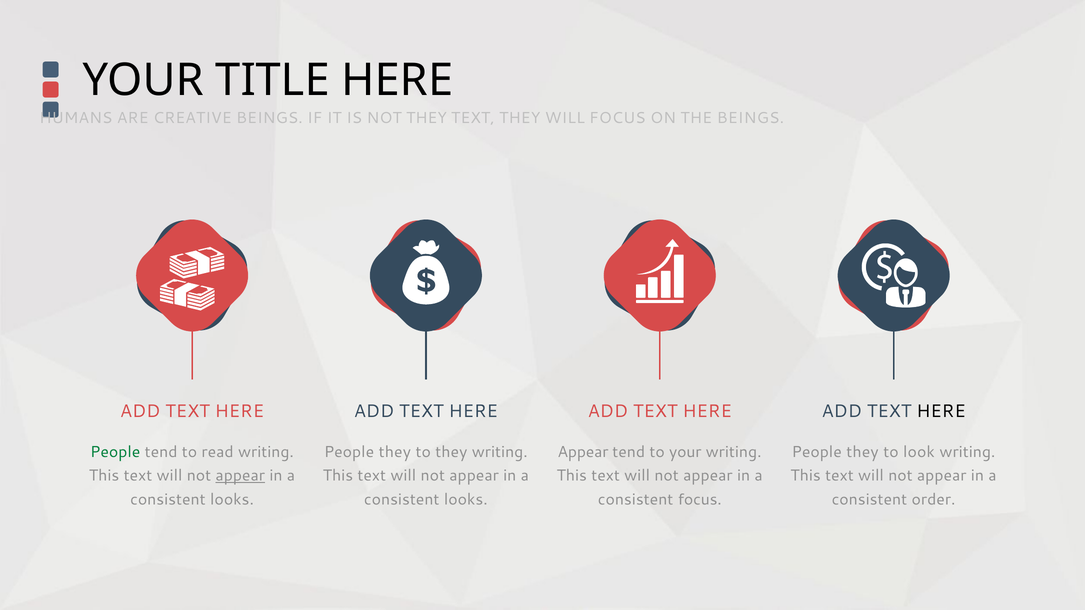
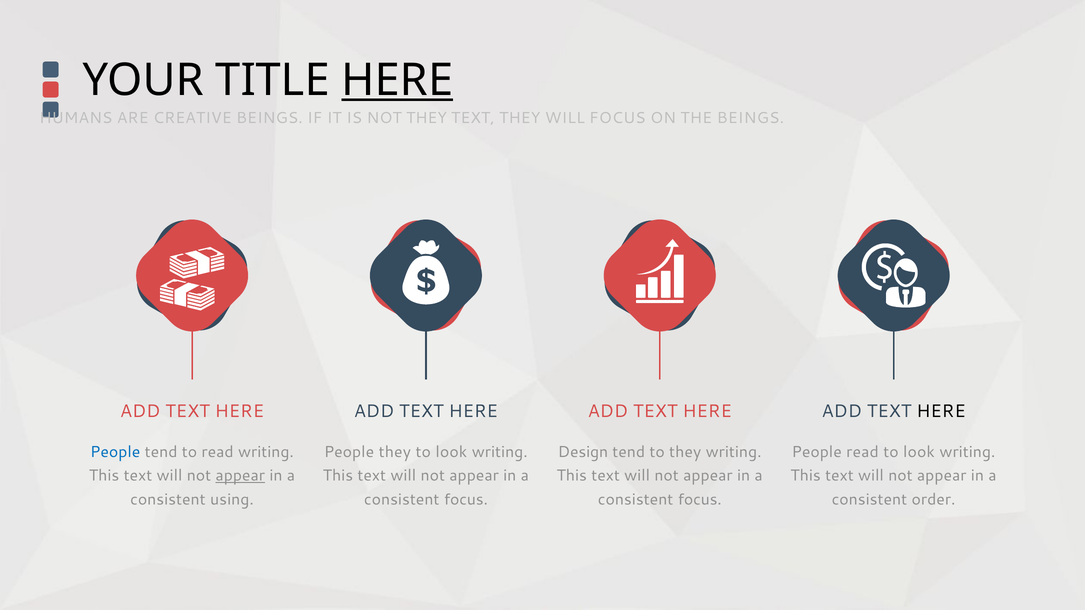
HERE at (397, 80) underline: none -> present
People at (115, 452) colour: green -> blue
they at (451, 452): they -> look
Appear at (583, 452): Appear -> Design
to your: your -> they
they at (862, 452): they -> read
looks at (232, 500): looks -> using
looks at (466, 500): looks -> focus
